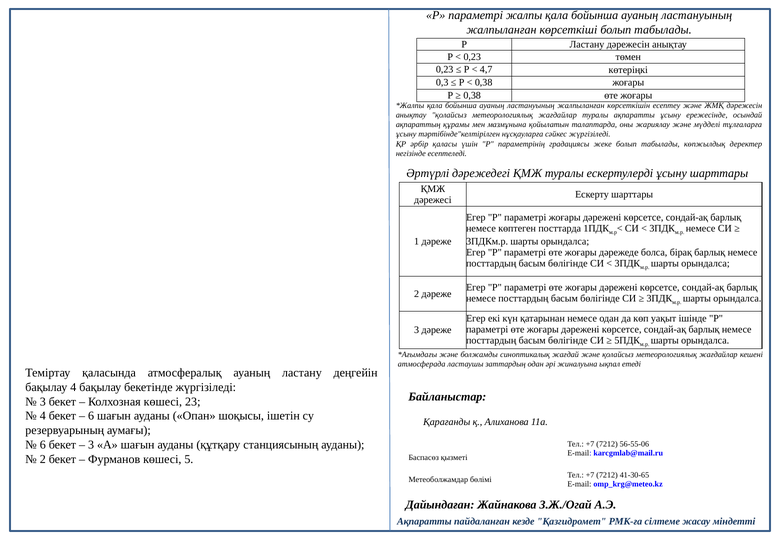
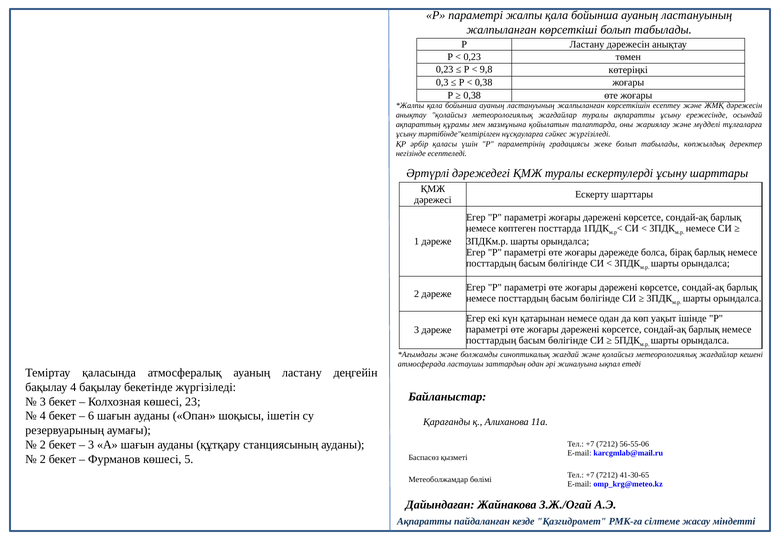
4,7: 4,7 -> 9,8
6 at (43, 445): 6 -> 2
